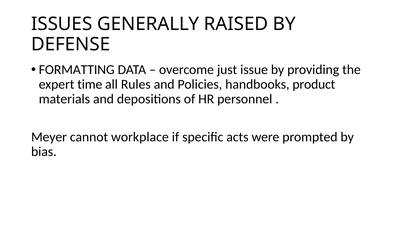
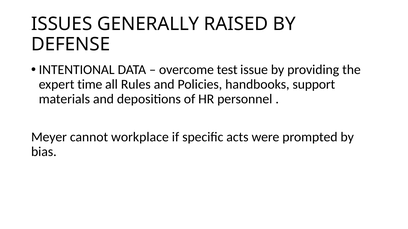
FORMATTING: FORMATTING -> INTENTIONAL
just: just -> test
product: product -> support
